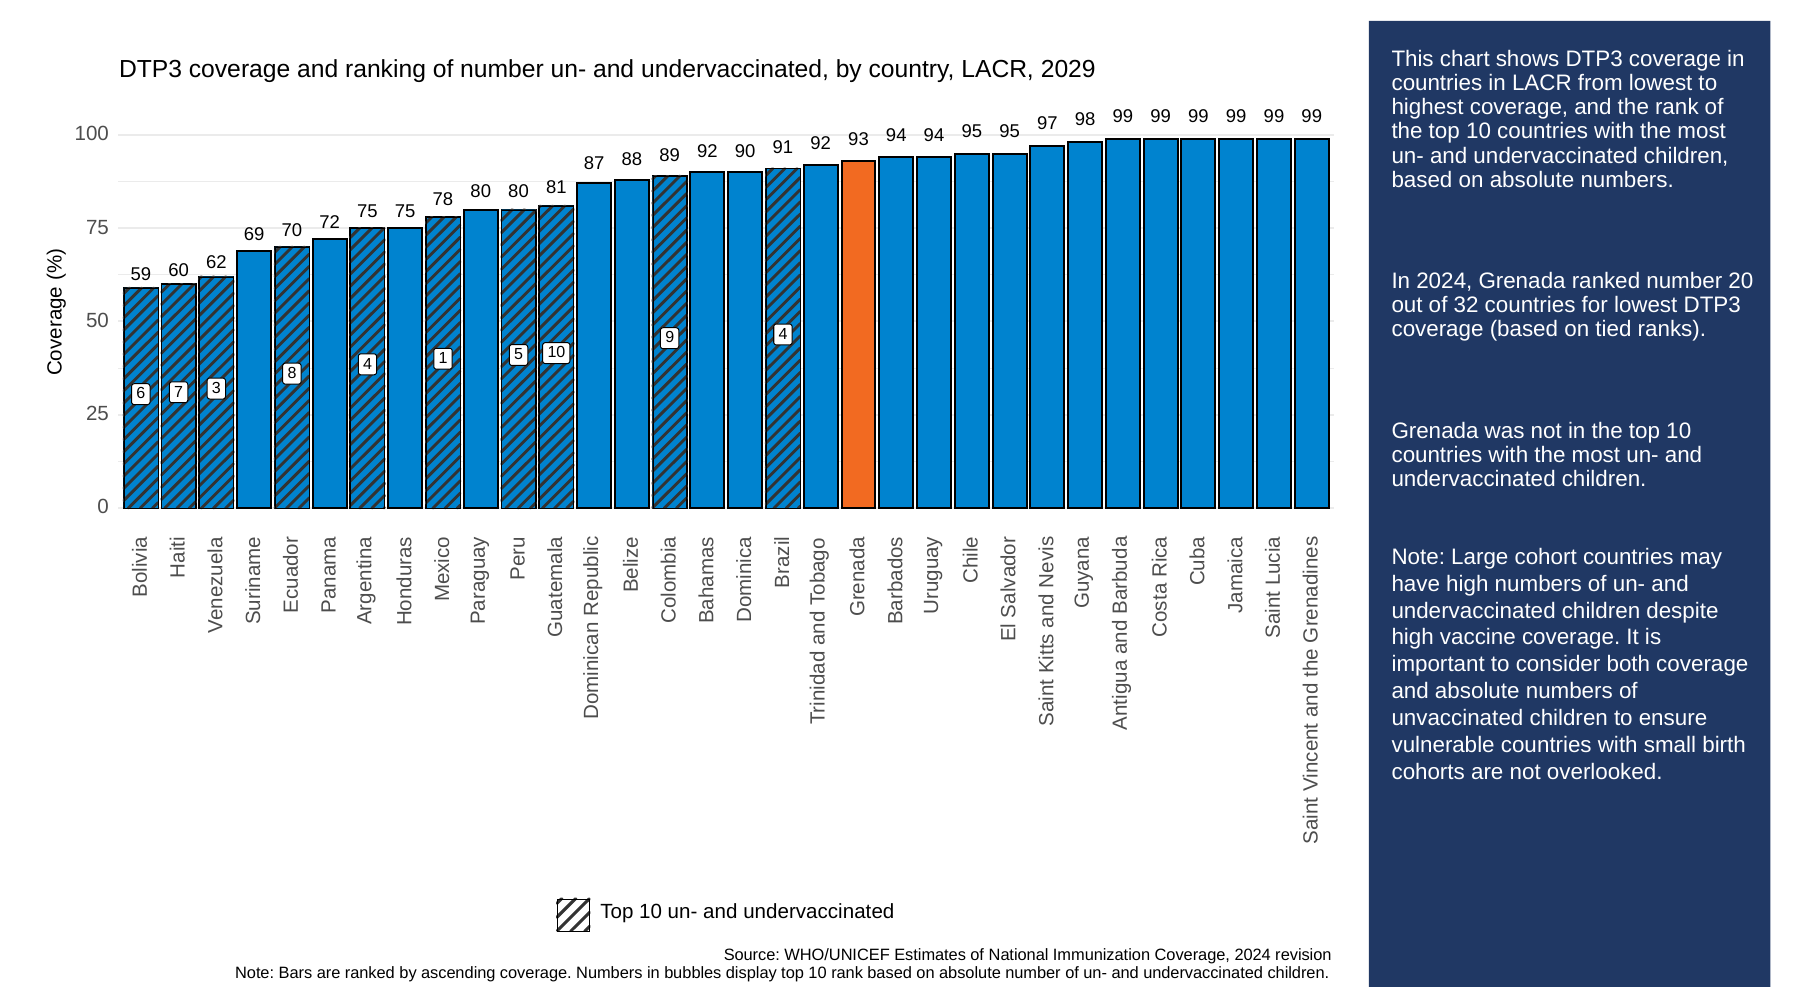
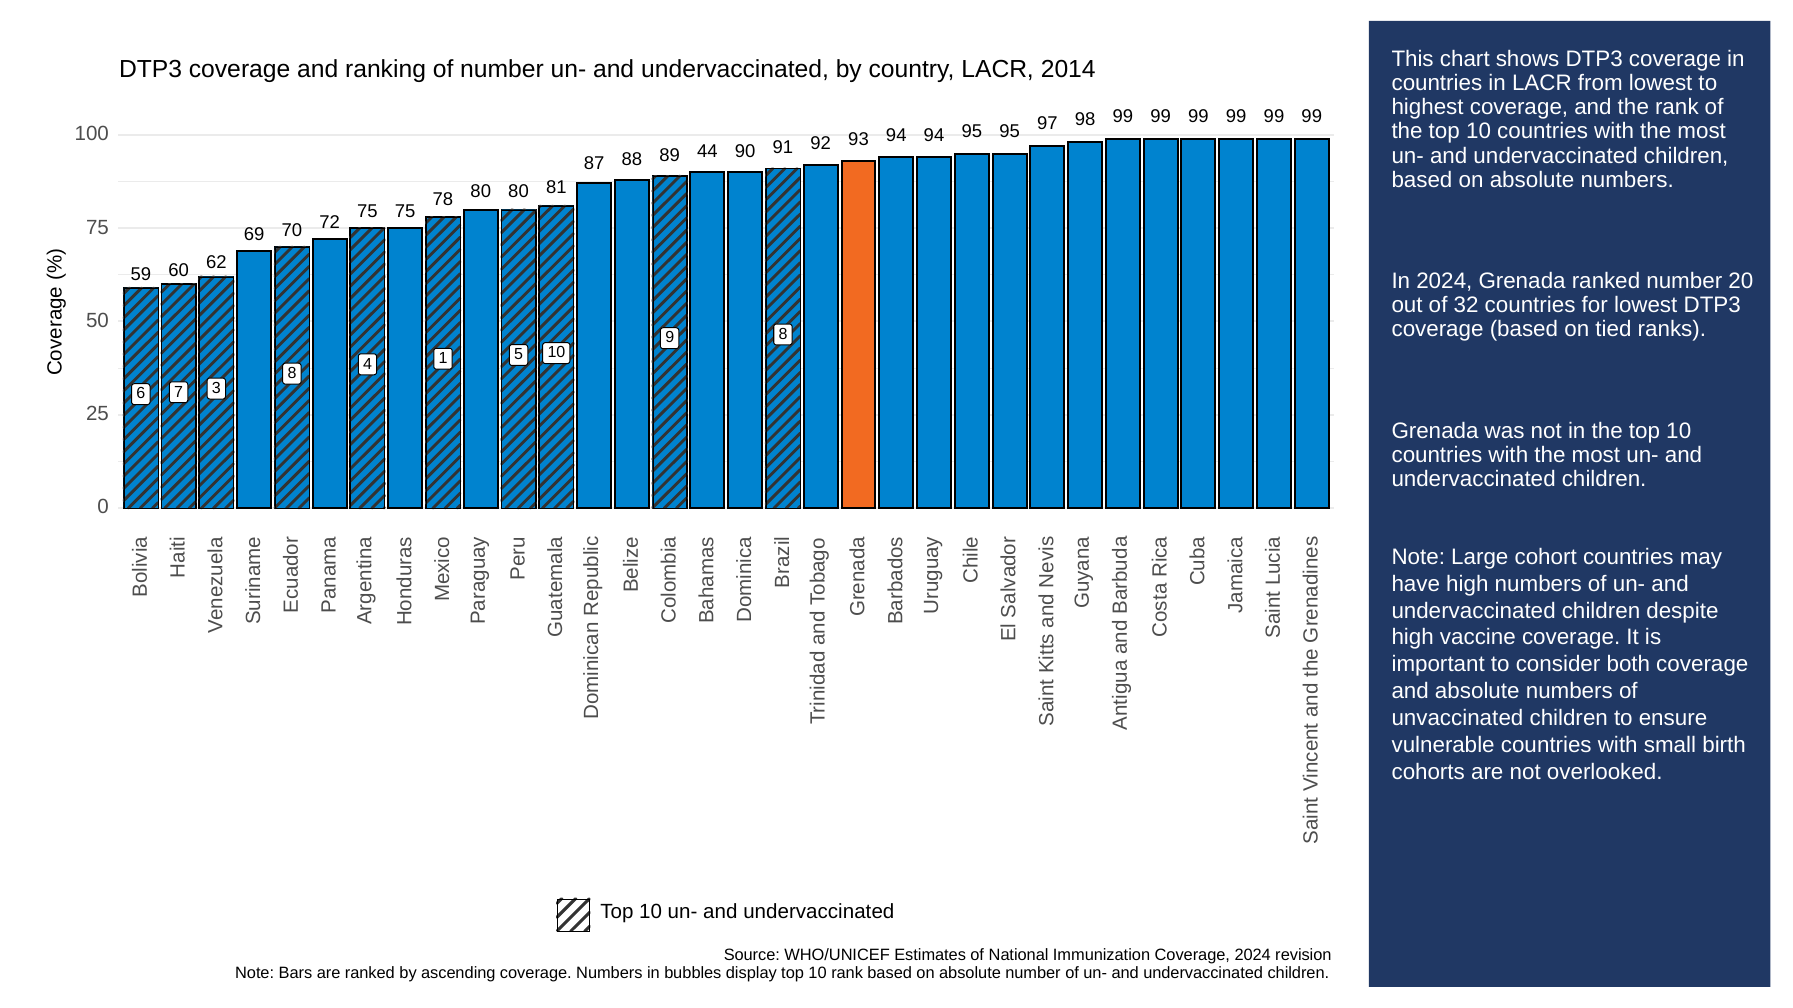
2029: 2029 -> 2014
89 92: 92 -> 44
9 4: 4 -> 8
